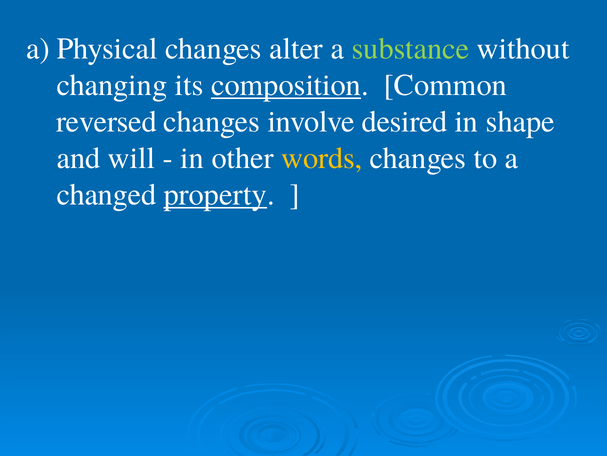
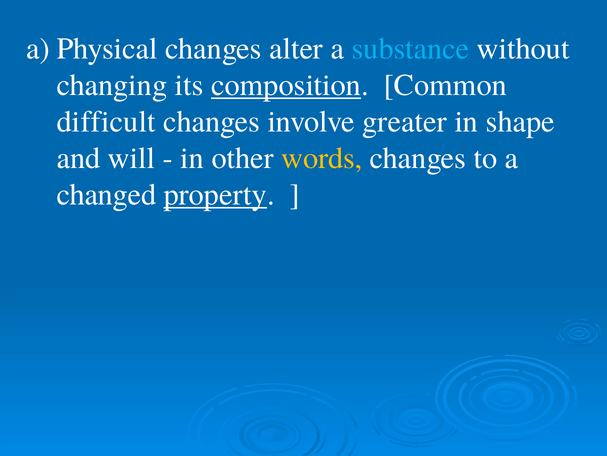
substance colour: light green -> light blue
reversed: reversed -> difficult
desired: desired -> greater
